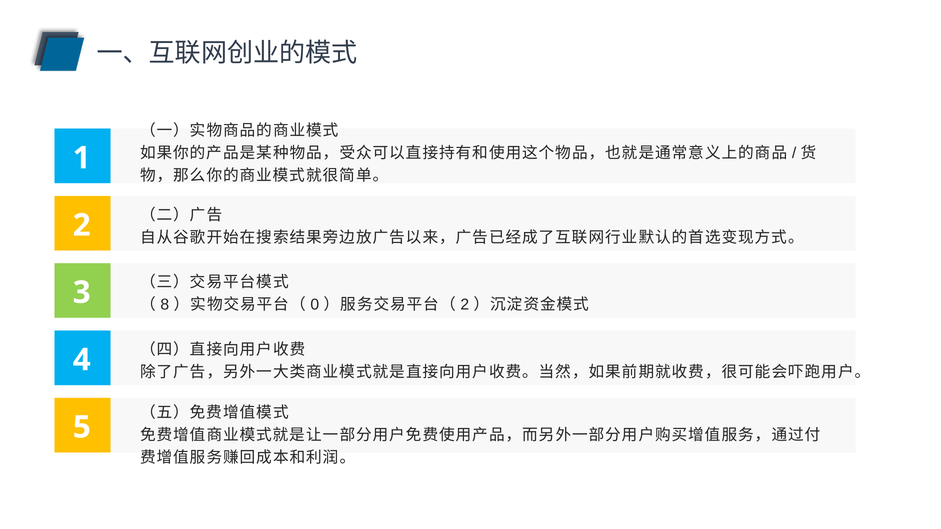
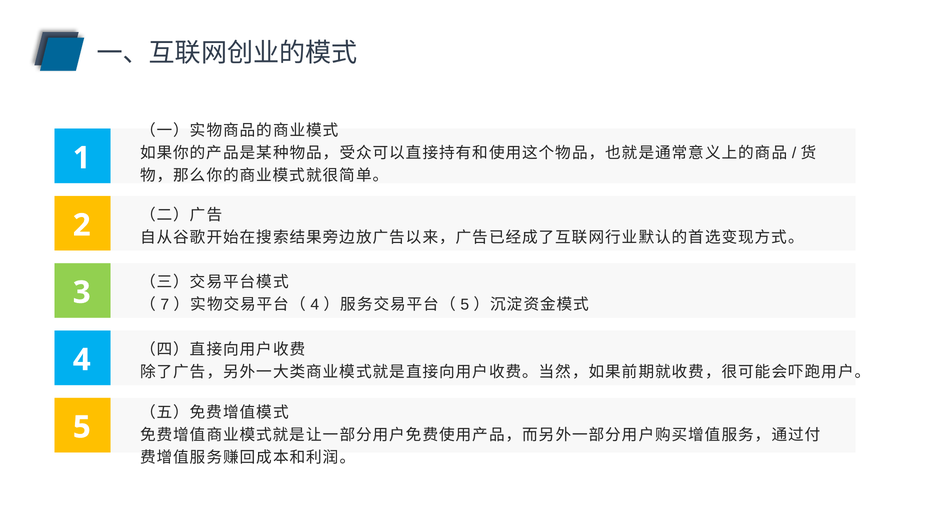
8: 8 -> 7
0 at (315, 305): 0 -> 4
2 at (465, 305): 2 -> 5
